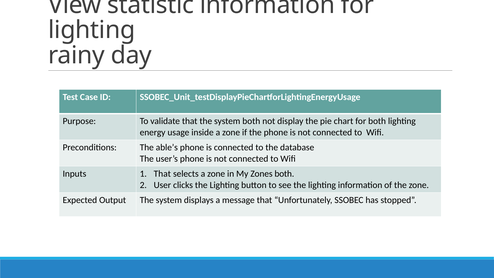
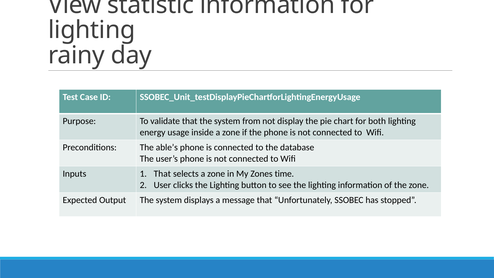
system both: both -> from
Zones both: both -> time
